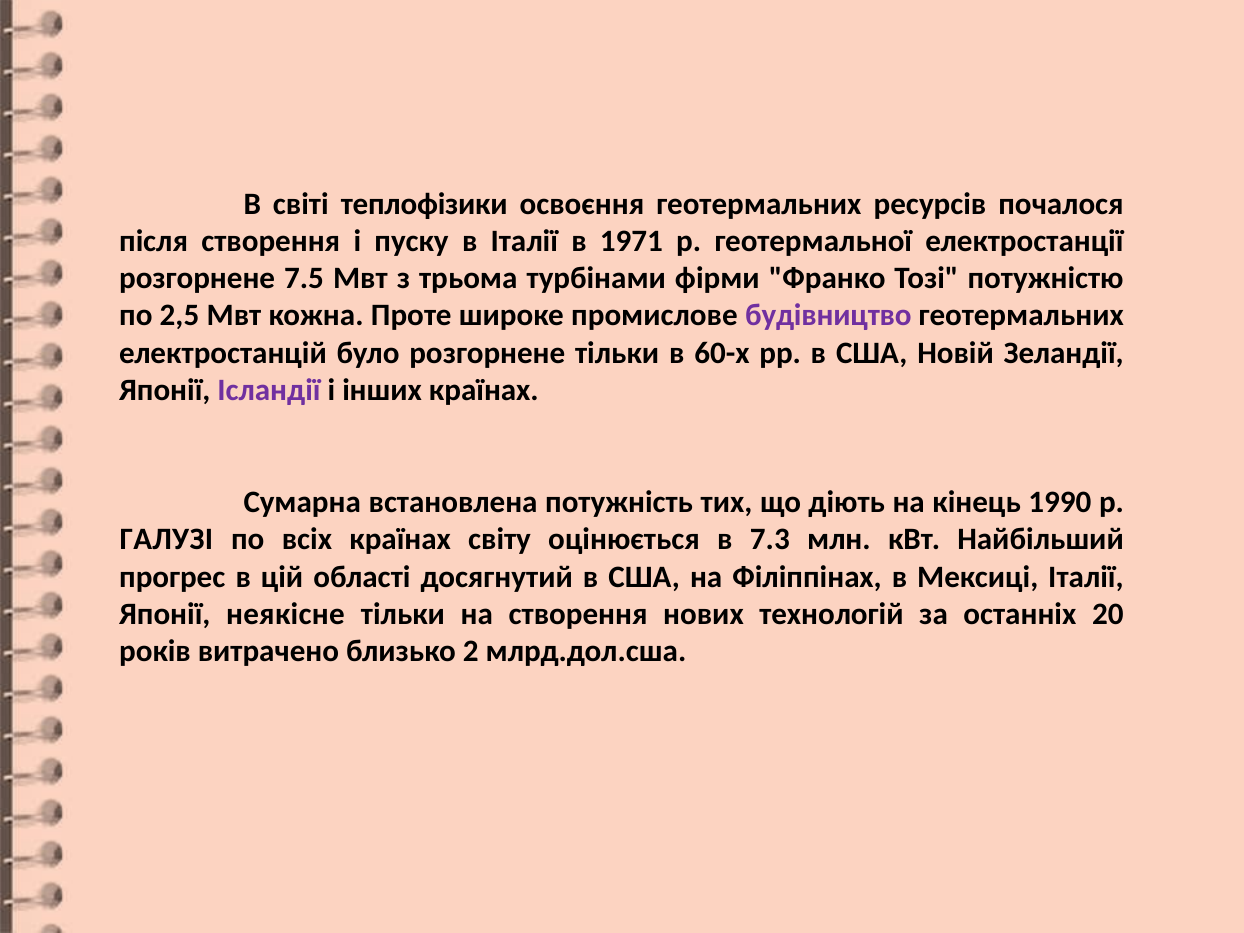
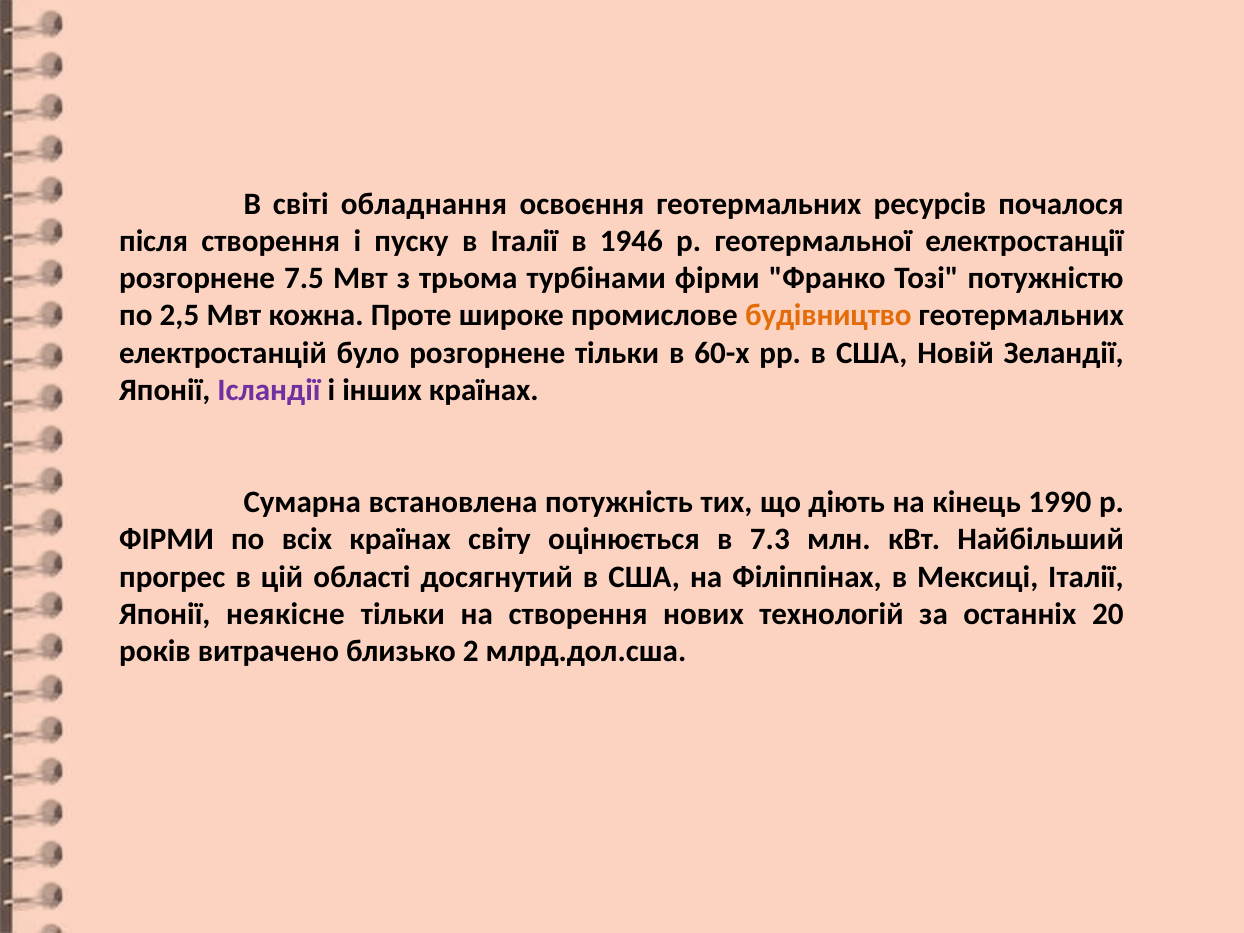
теплофізики: теплофізики -> обладнання
1971: 1971 -> 1946
будівництво colour: purple -> orange
ГАЛУЗІ at (166, 540): ГАЛУЗІ -> ФІРМИ
